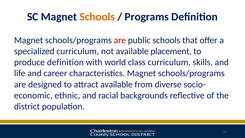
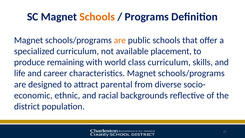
are at (120, 40) colour: red -> orange
produce definition: definition -> remaining
attract available: available -> parental
